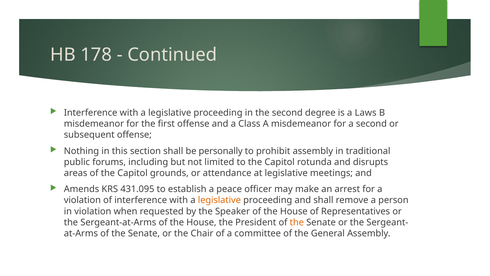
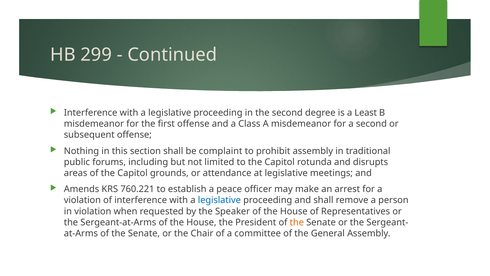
178: 178 -> 299
Laws: Laws -> Least
personally: personally -> complaint
431.095: 431.095 -> 760.221
legislative at (219, 200) colour: orange -> blue
